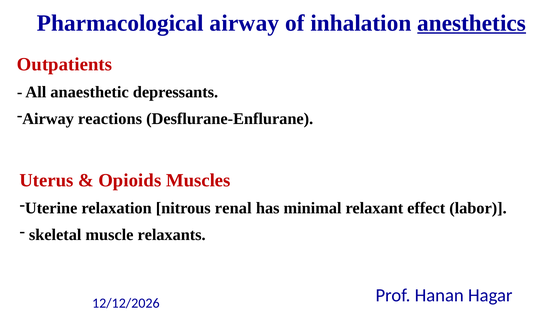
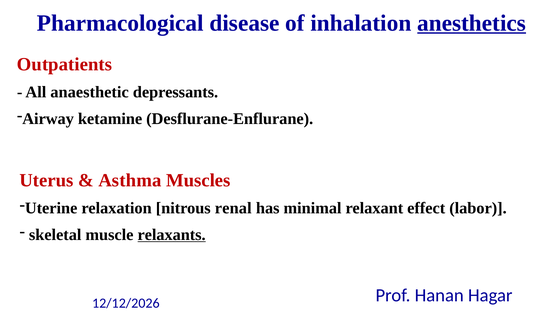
Pharmacological airway: airway -> disease
reactions: reactions -> ketamine
Opioids: Opioids -> Asthma
relaxants underline: none -> present
